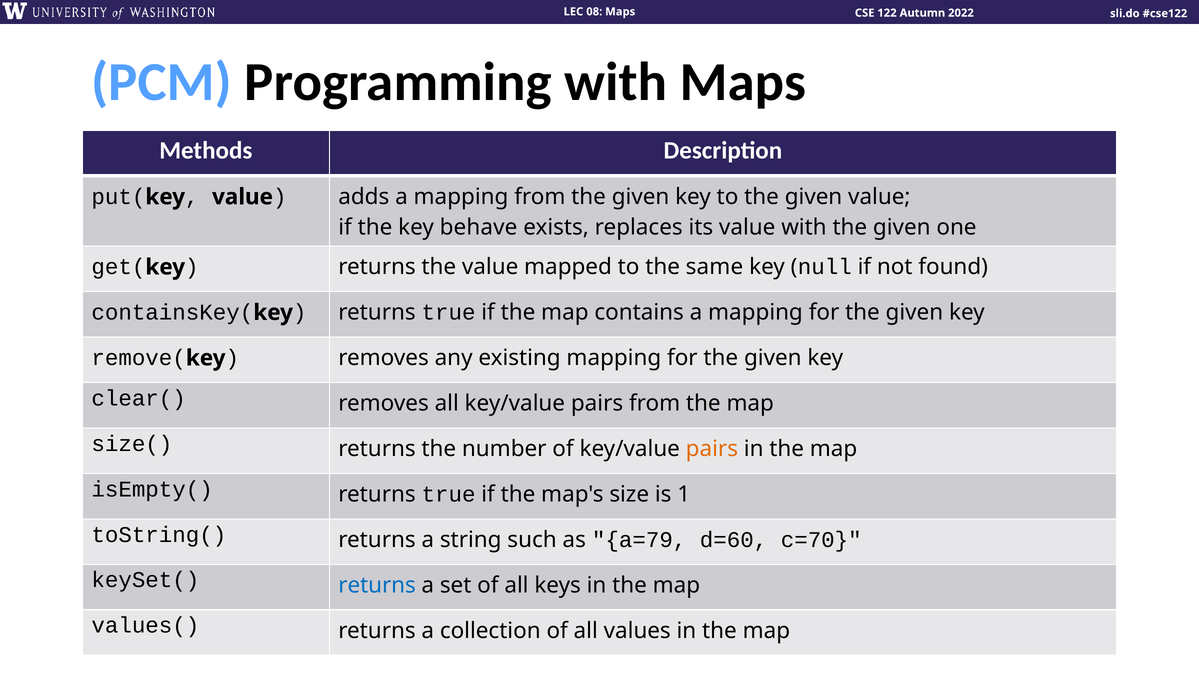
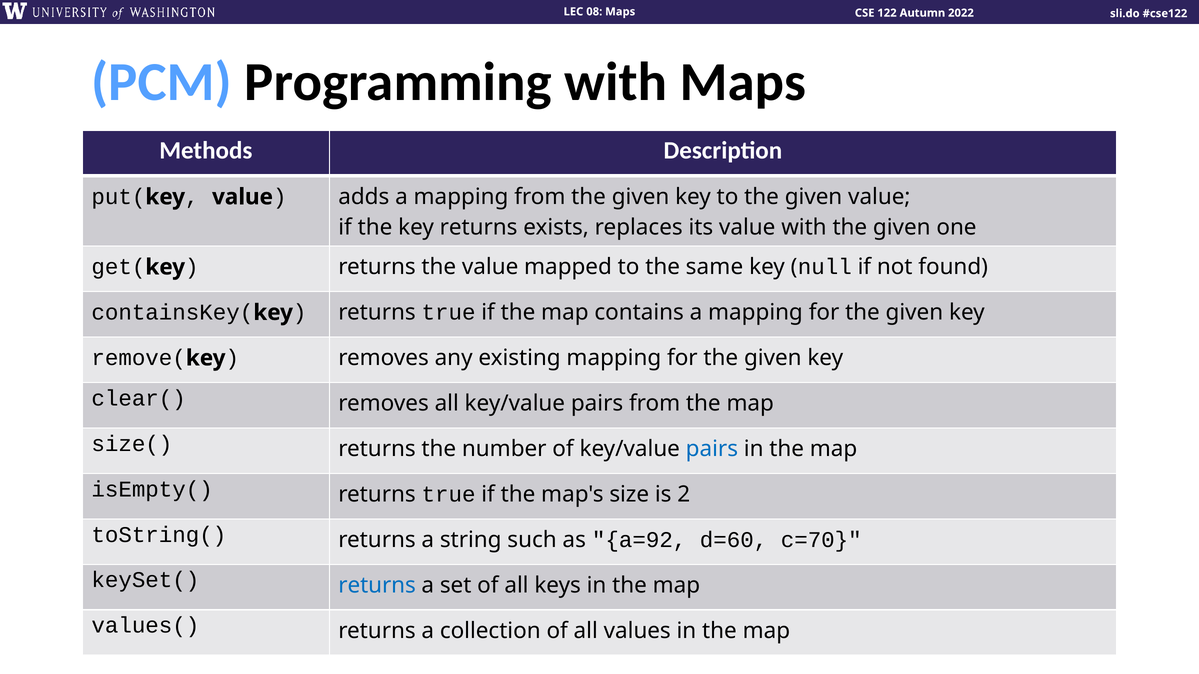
key behave: behave -> returns
pairs at (712, 449) colour: orange -> blue
1: 1 -> 2
a=79: a=79 -> a=92
